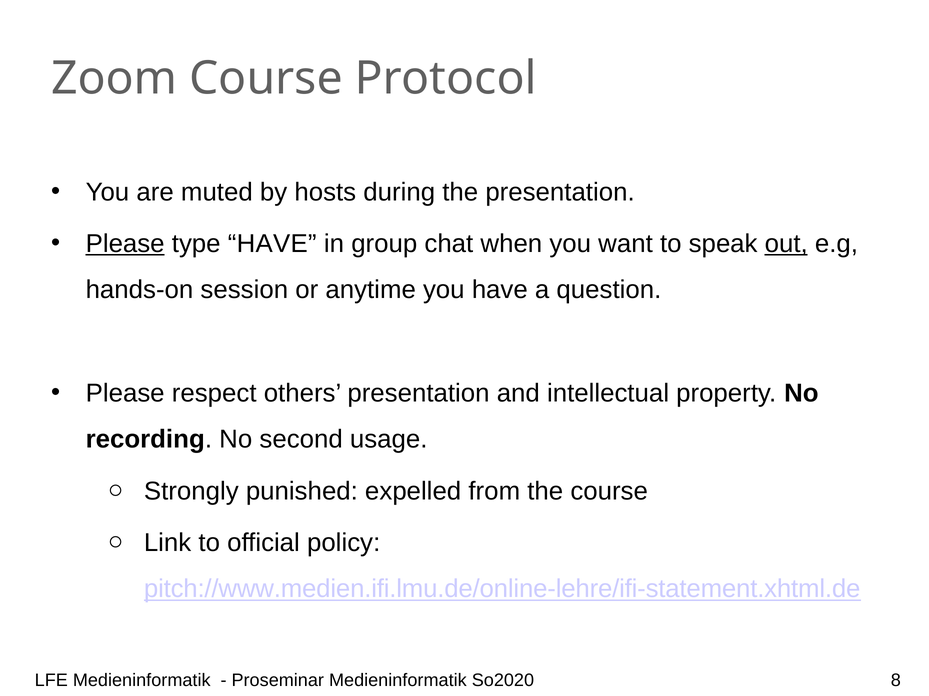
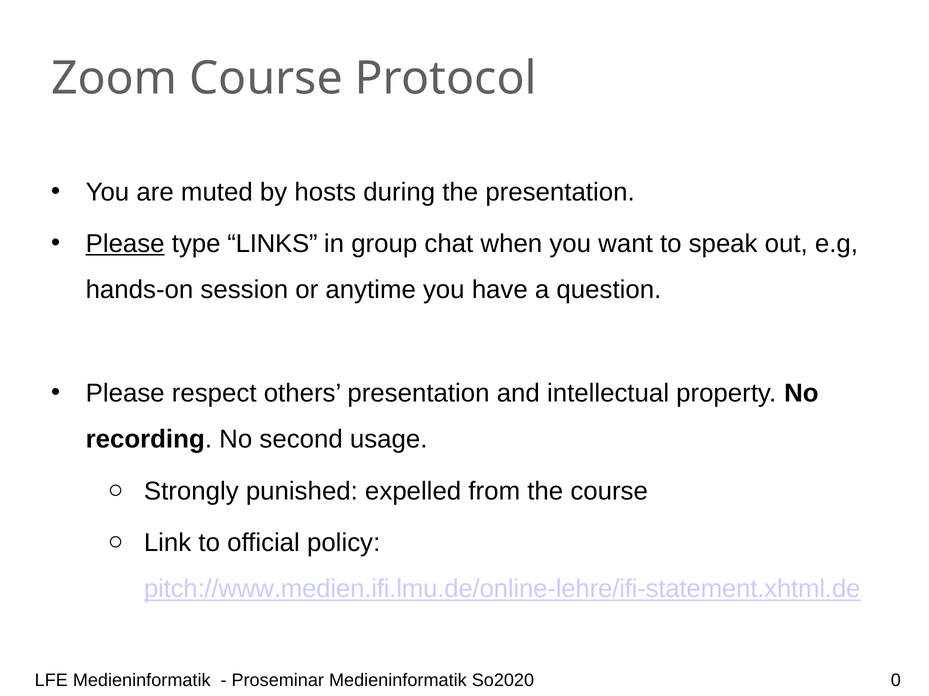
type HAVE: HAVE -> LINKS
out underline: present -> none
8: 8 -> 0
